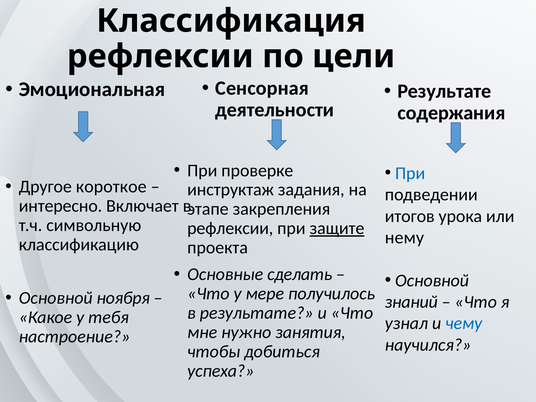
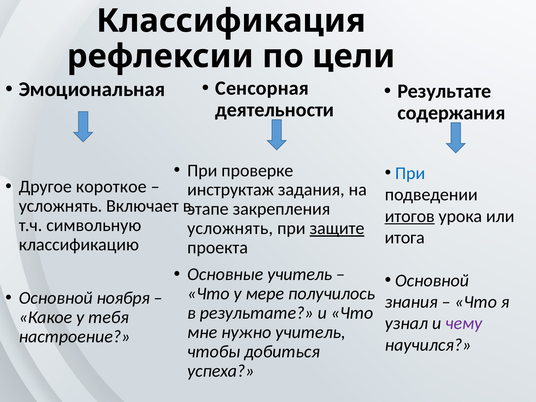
интересно at (60, 206): интересно -> усложнять
итогов underline: none -> present
рефлексии at (230, 228): рефлексии -> усложнять
нему: нему -> итога
Основные сделать: сделать -> учитель
знаний: знаний -> знания
чему colour: blue -> purple
нужно занятия: занятия -> учитель
